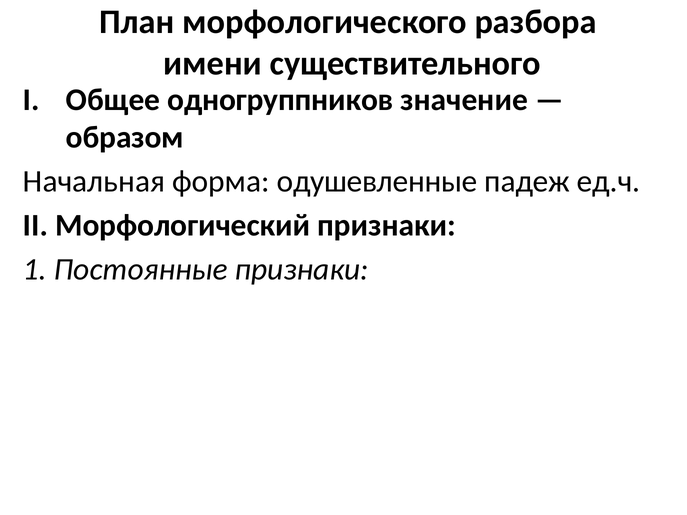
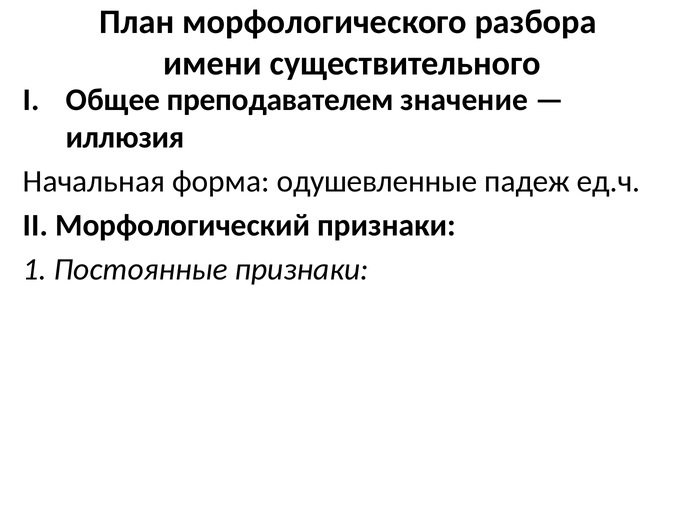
одногруппников: одногруппников -> преподавателем
образом: образом -> иллюзия
